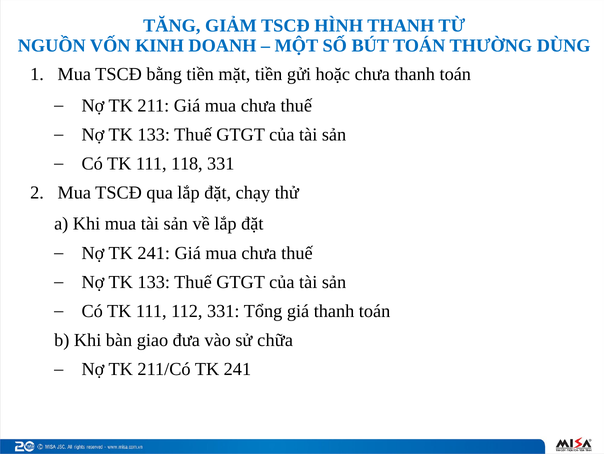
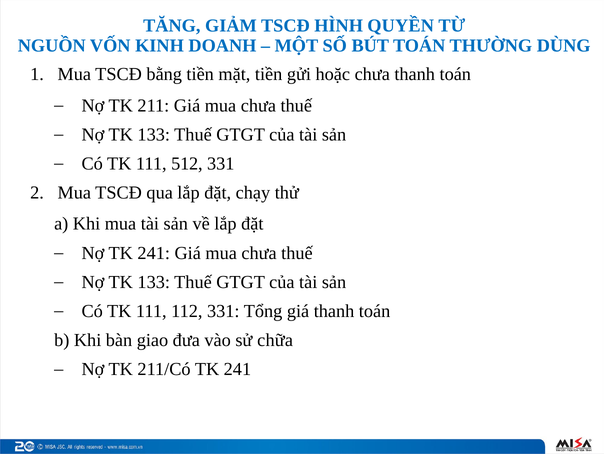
HÌNH THANH: THANH -> QUYỀN
118: 118 -> 512
